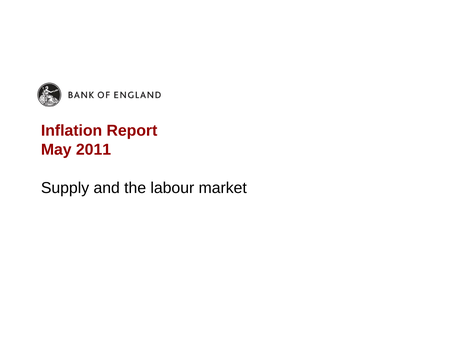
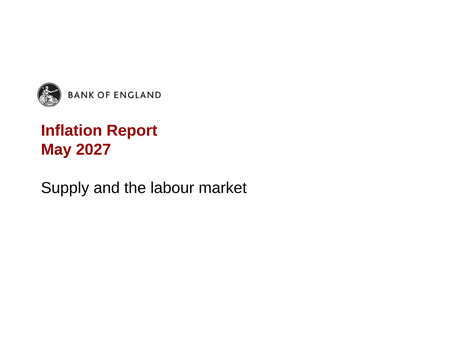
2011: 2011 -> 2027
